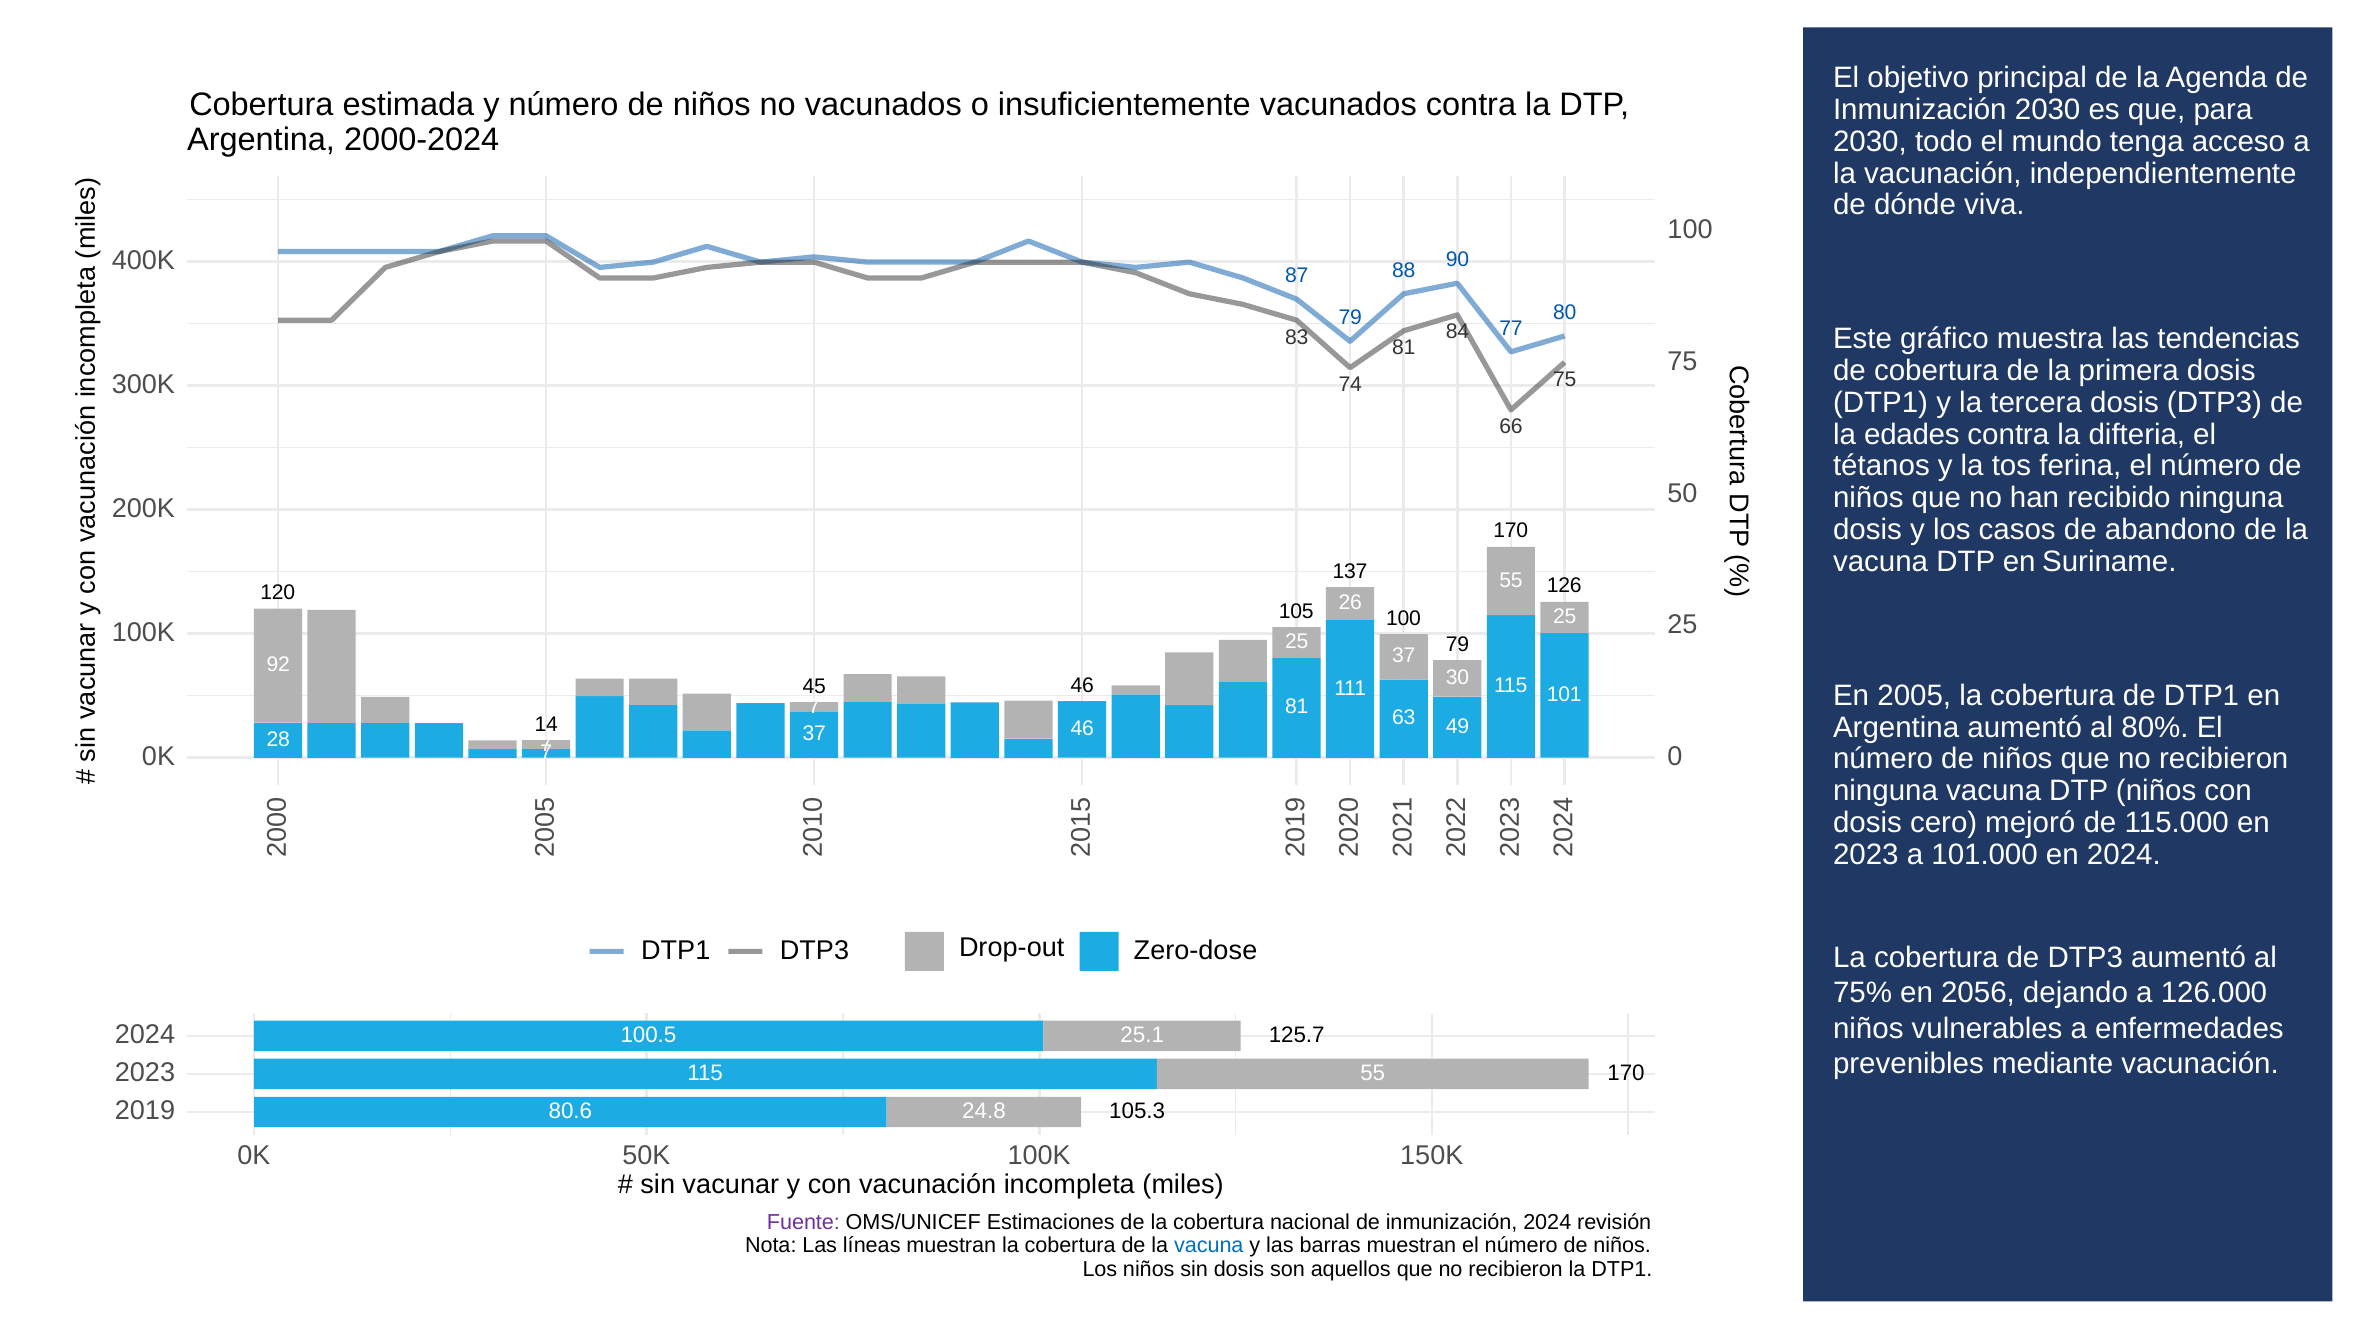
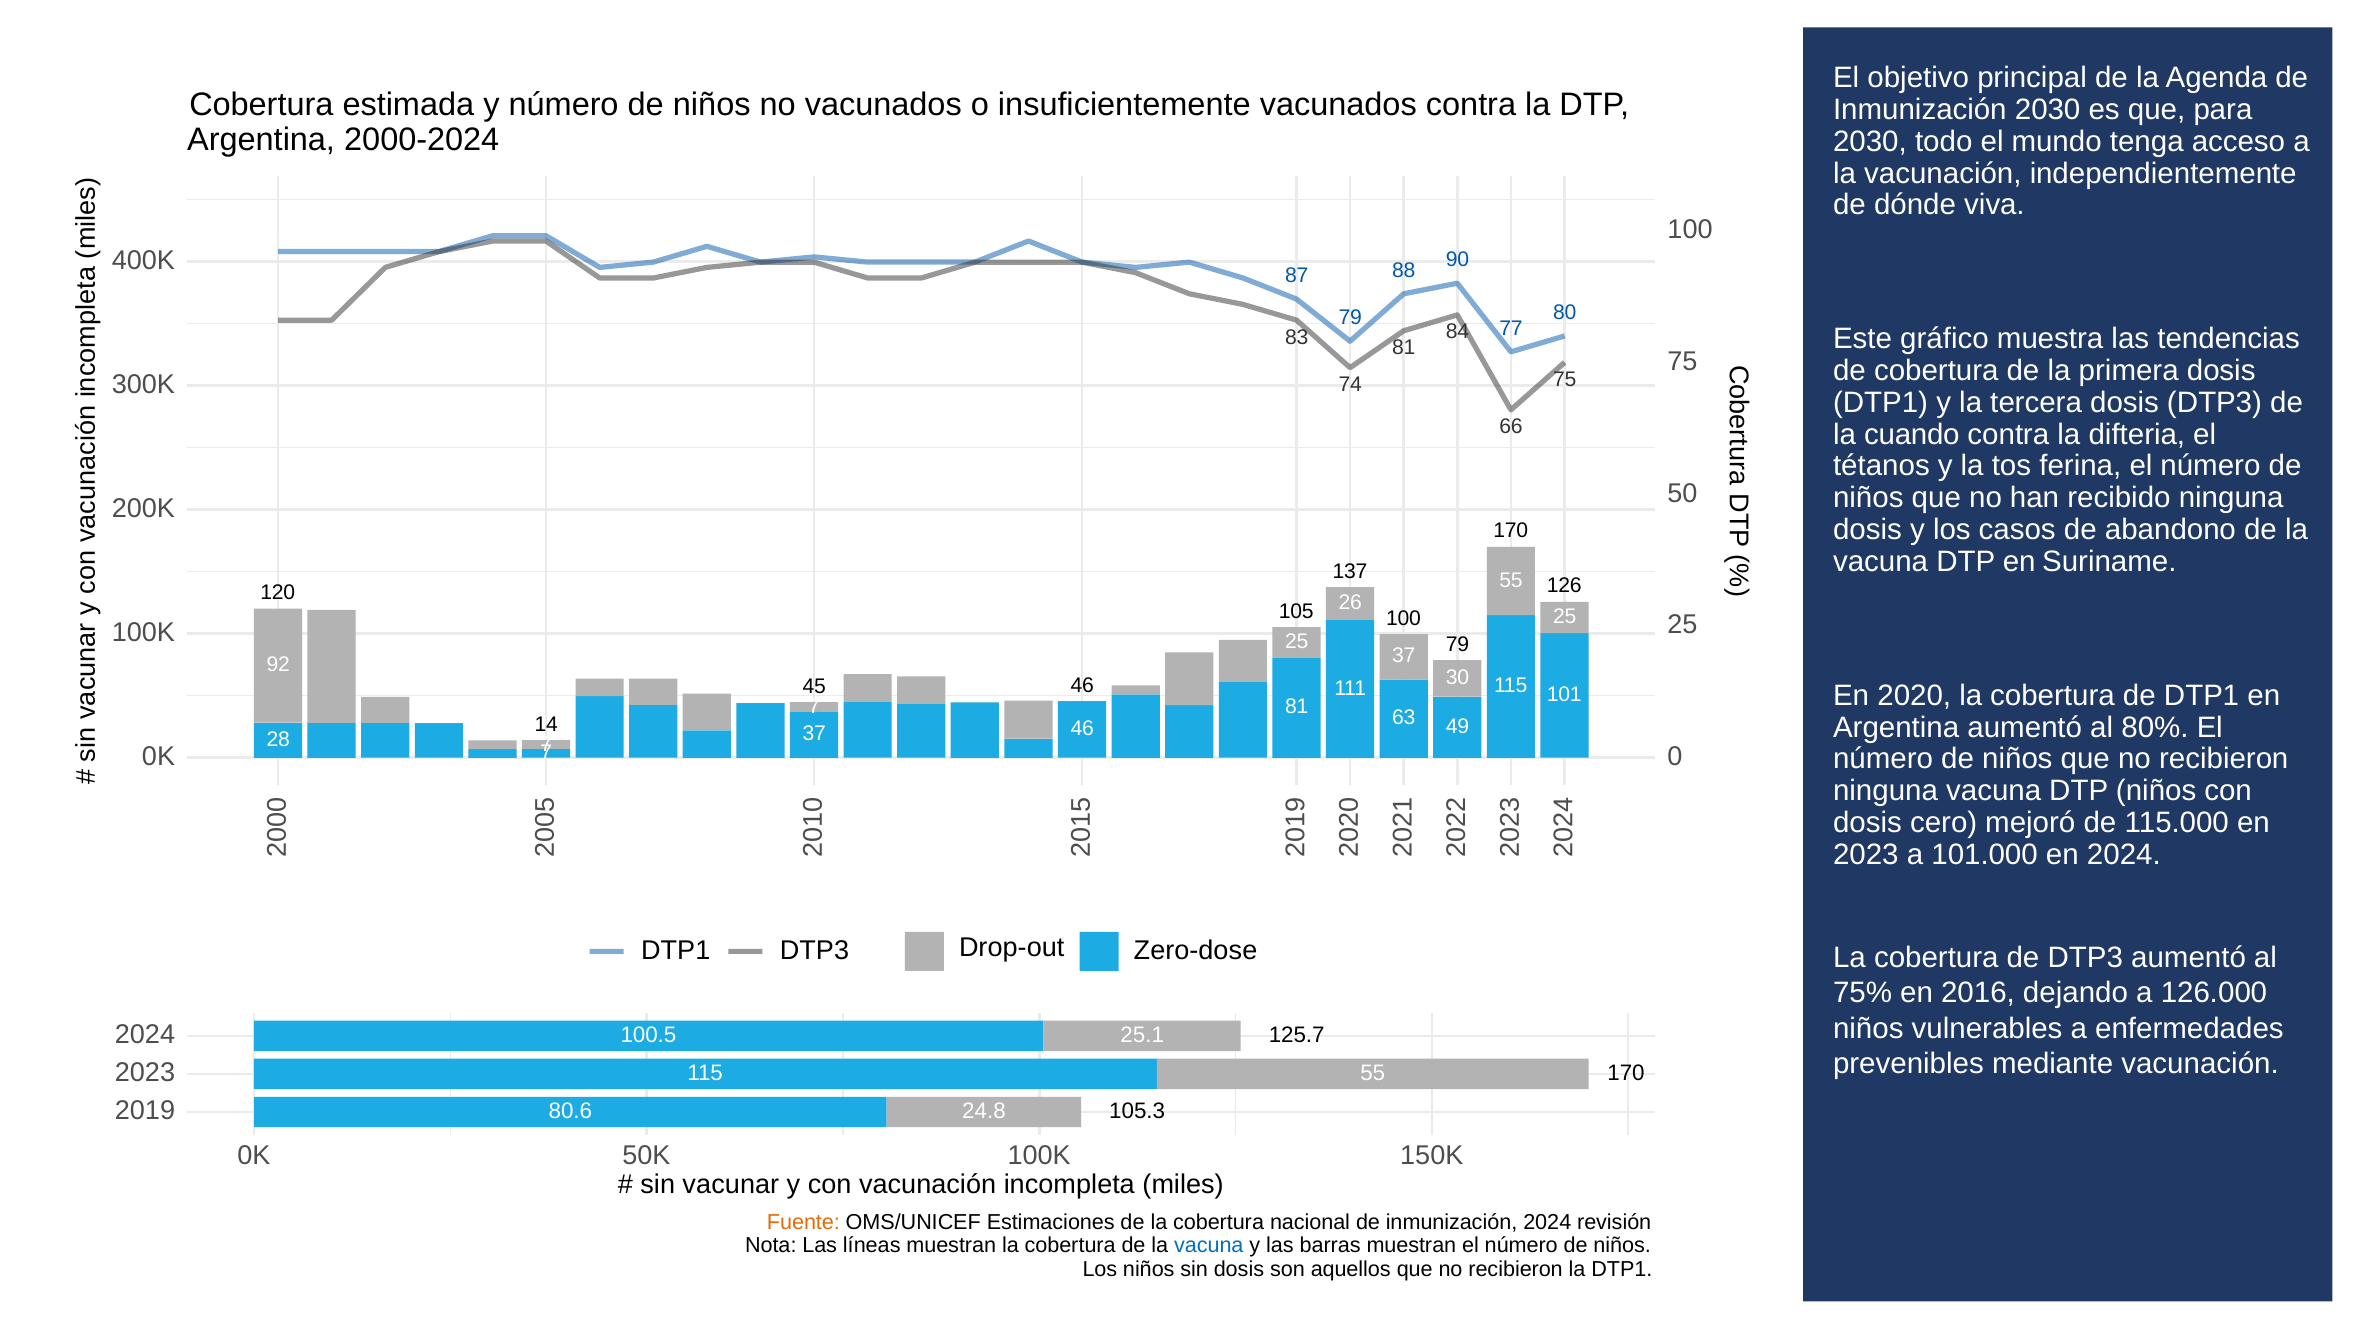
edades: edades -> cuando
2005: 2005 -> 2020
2056: 2056 -> 2016
Fuente colour: purple -> orange
